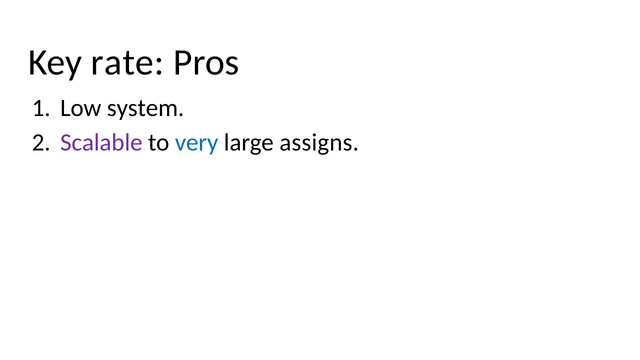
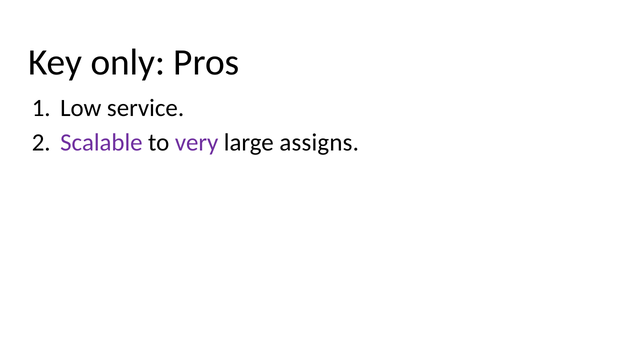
rate: rate -> only
system: system -> service
very colour: blue -> purple
